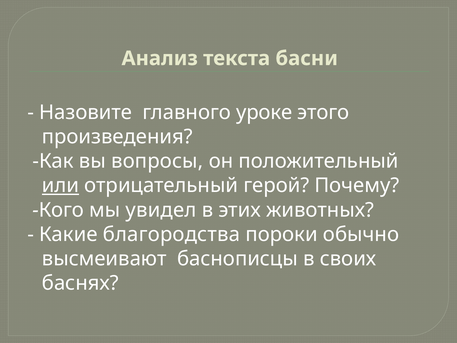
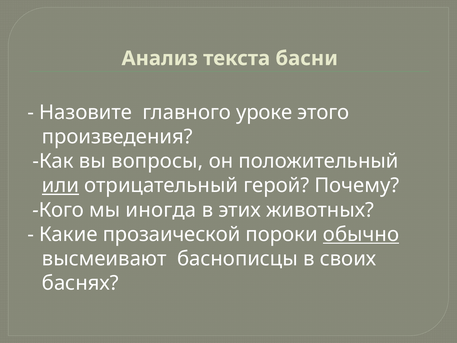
увидел: увидел -> иногда
благородства: благородства -> прозаической
обычно underline: none -> present
